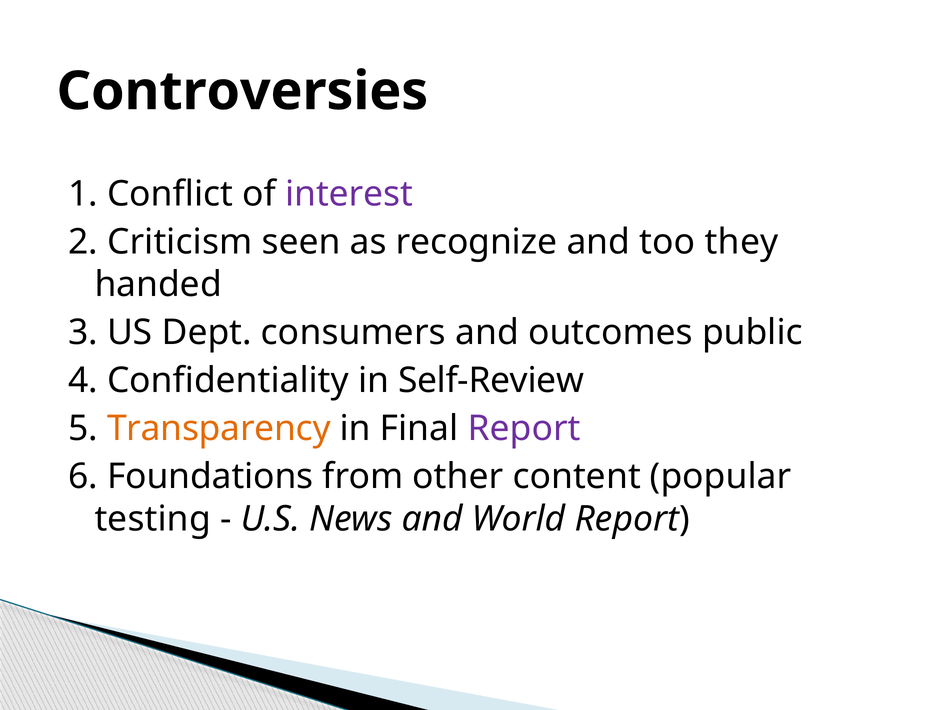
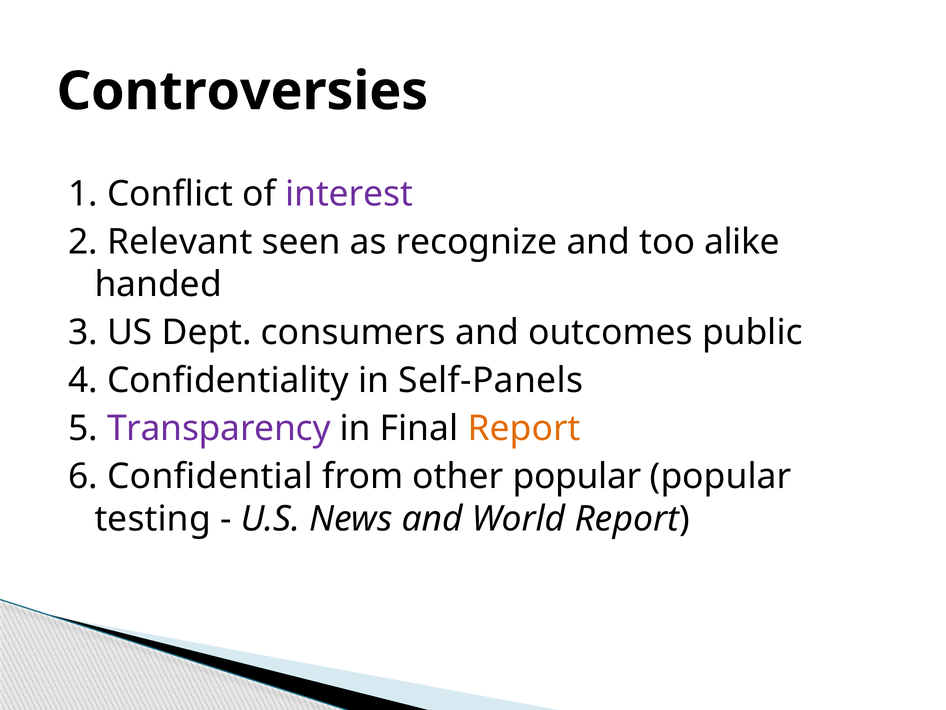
Criticism: Criticism -> Relevant
they: they -> alike
Self-Review: Self-Review -> Self-Panels
Transparency colour: orange -> purple
Report at (524, 428) colour: purple -> orange
Foundations: Foundations -> Confidential
other content: content -> popular
